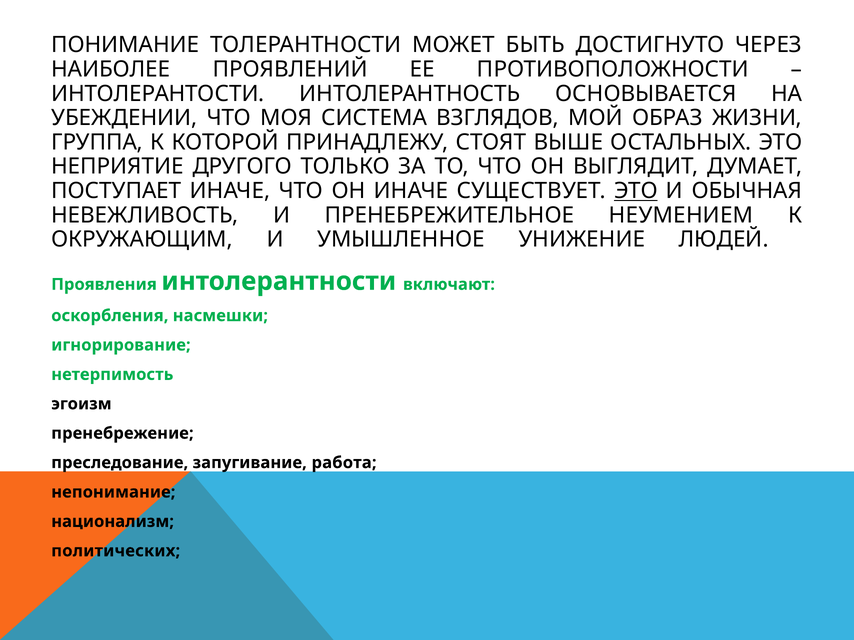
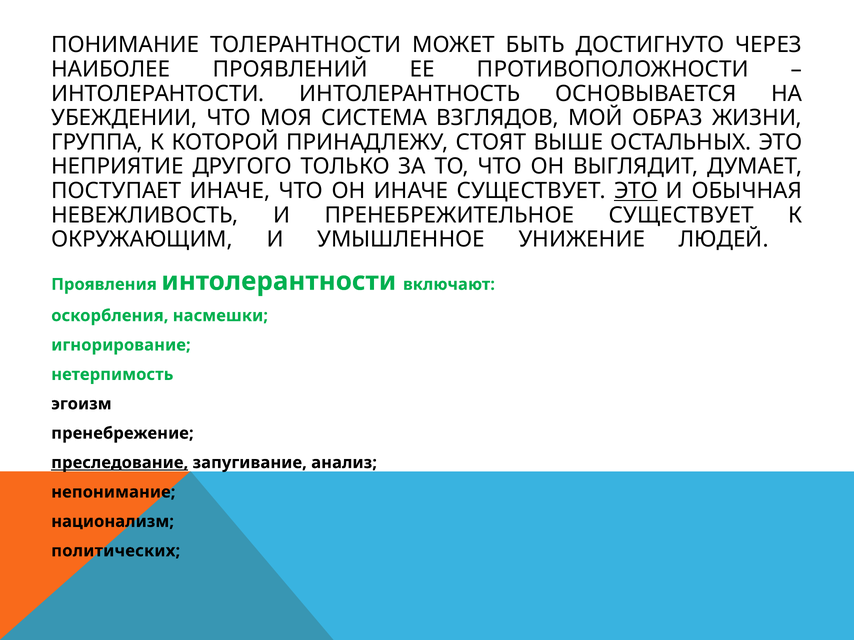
ПРЕНЕБРЕЖИТЕЛЬНОЕ НЕУМЕНИЕМ: НЕУМЕНИЕМ -> СУЩЕСТВУЕТ
преследование underline: none -> present
работа: работа -> анализ
